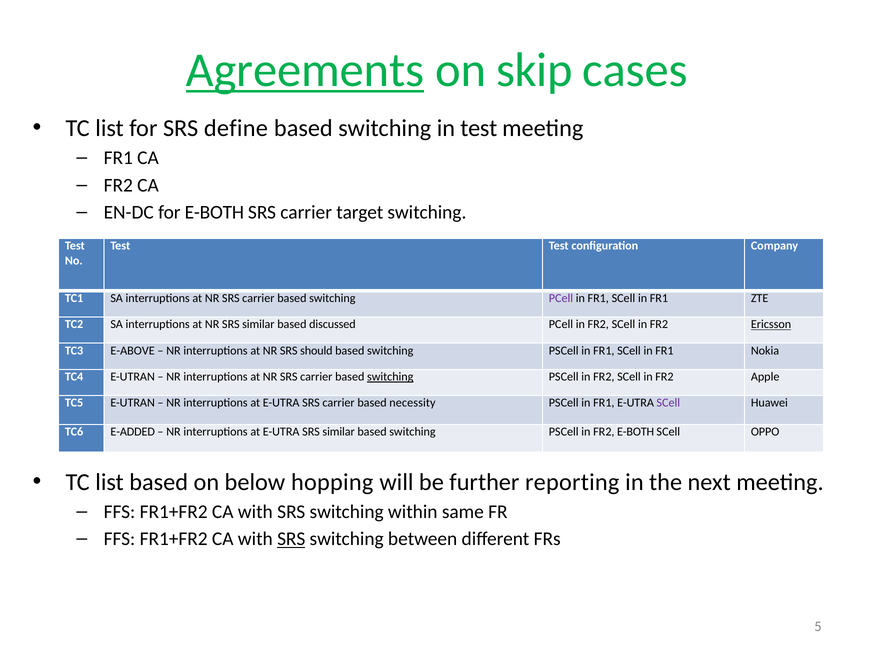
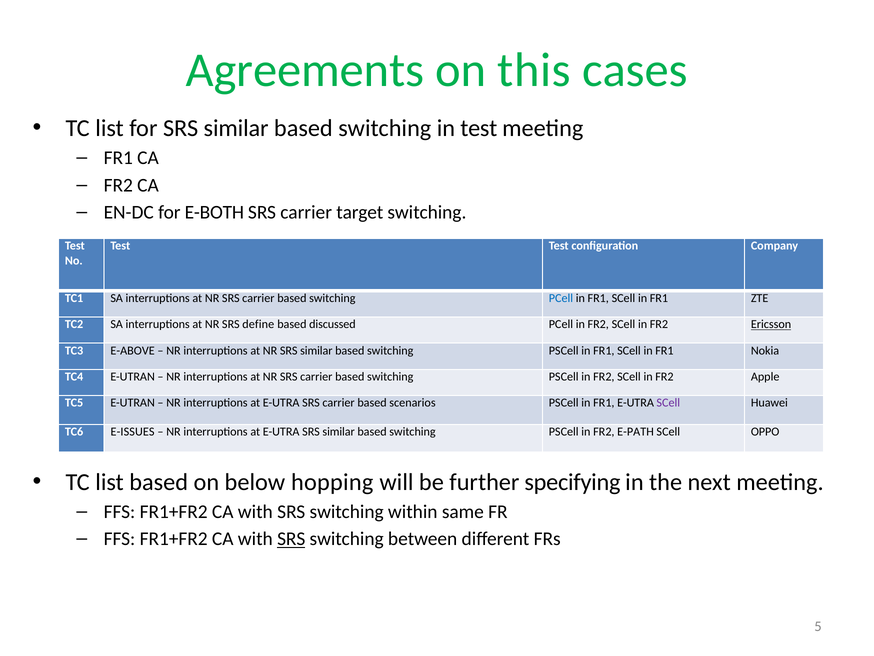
Agreements underline: present -> none
skip: skip -> this
for SRS define: define -> similar
PCell at (561, 298) colour: purple -> blue
NR SRS similar: similar -> define
NR SRS should: should -> similar
switching at (390, 377) underline: present -> none
necessity: necessity -> scenarios
E-ADDED: E-ADDED -> E-ISSUES
FR2 E-BOTH: E-BOTH -> E-PATH
reporting: reporting -> specifying
